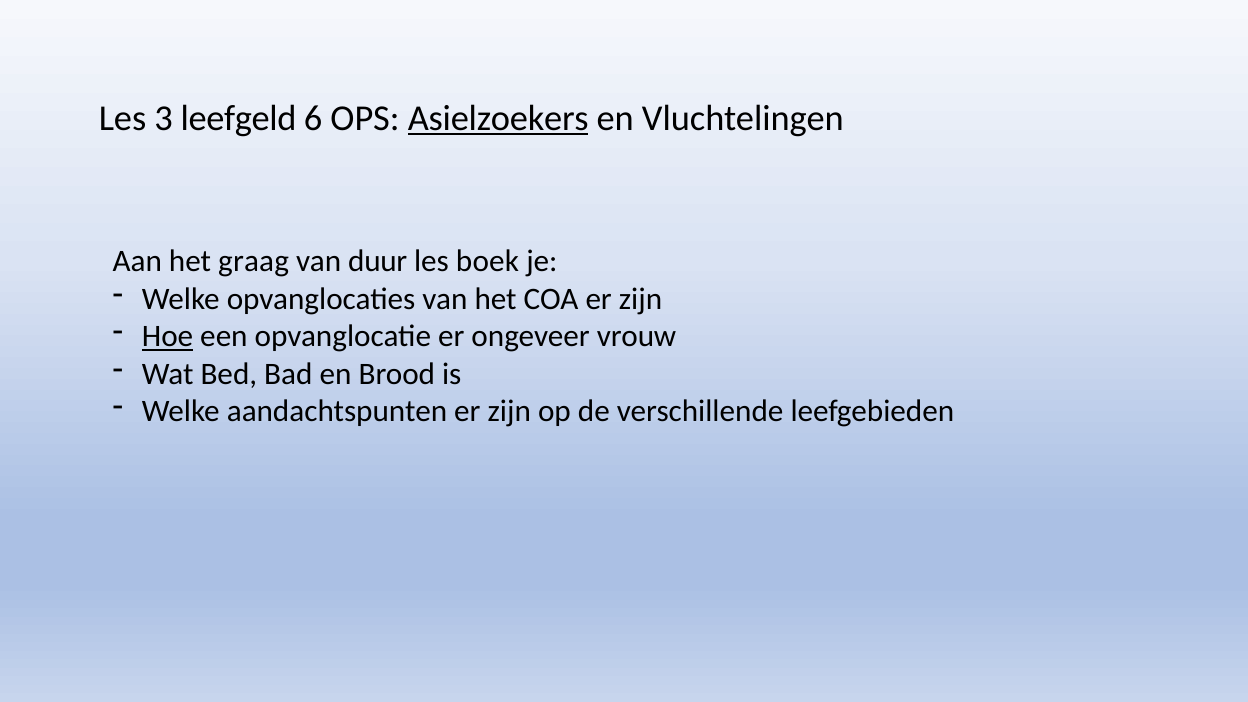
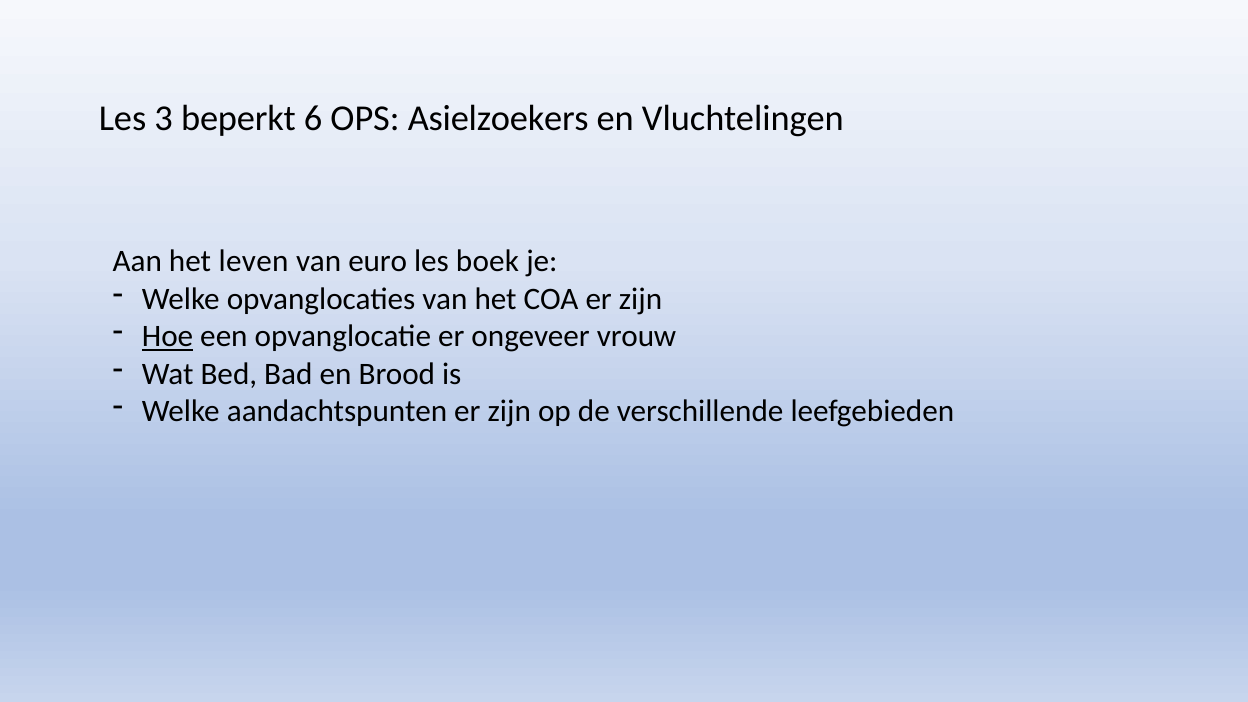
leefgeld: leefgeld -> beperkt
Asielzoekers underline: present -> none
graag: graag -> leven
duur: duur -> euro
